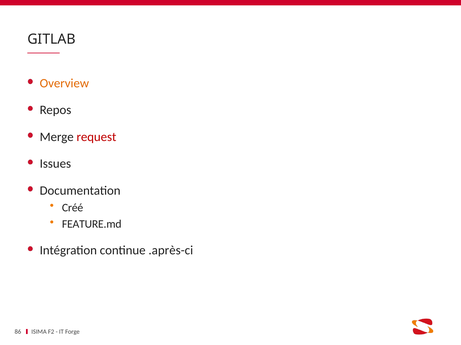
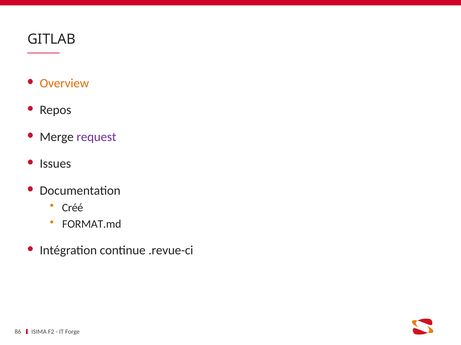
request colour: red -> purple
FEATURE.md: FEATURE.md -> FORMAT.md
.après-ci: .après-ci -> .revue-ci
